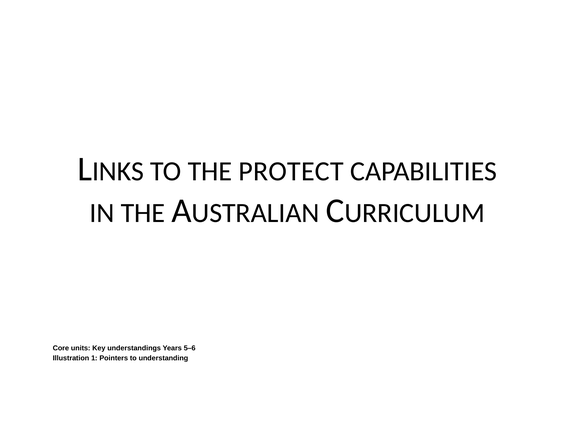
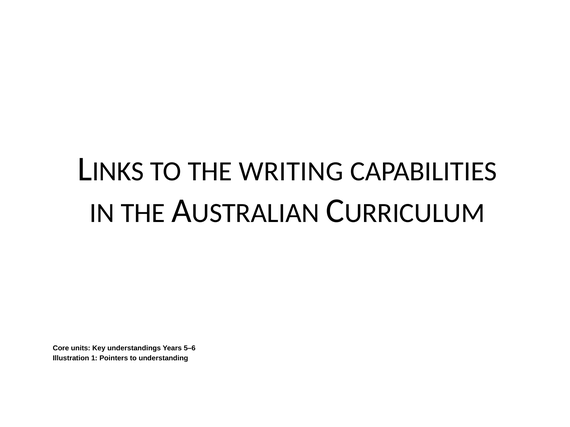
PROTECT: PROTECT -> WRITING
